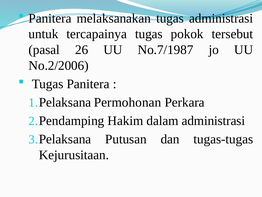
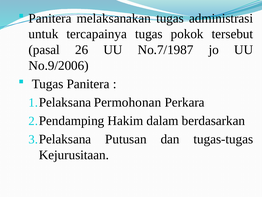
No.2/2006: No.2/2006 -> No.9/2006
dalam administrasi: administrasi -> berdasarkan
